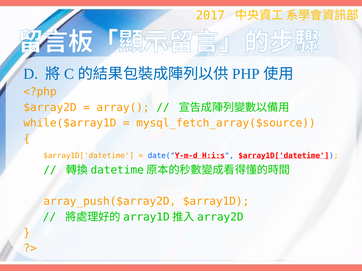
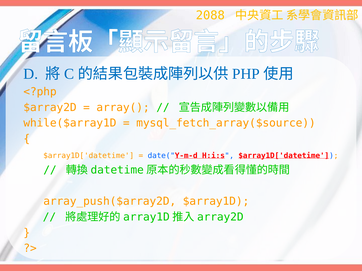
2017: 2017 -> 2088
